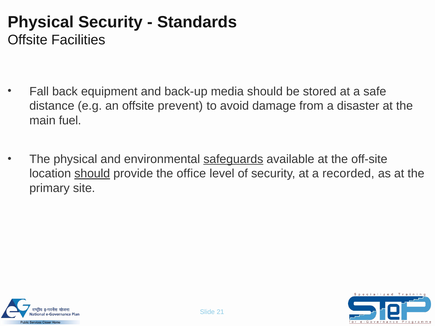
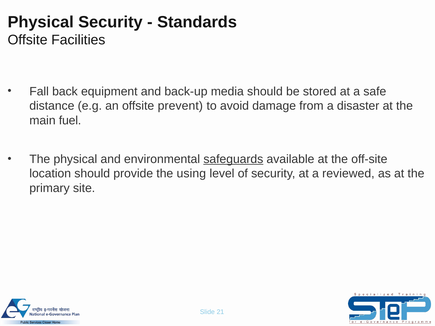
should at (92, 174) underline: present -> none
office: office -> using
recorded: recorded -> reviewed
